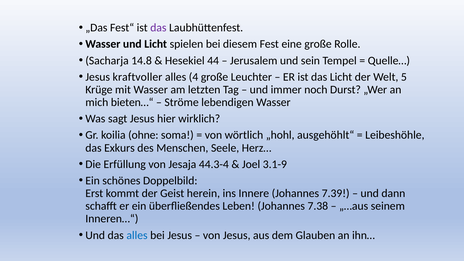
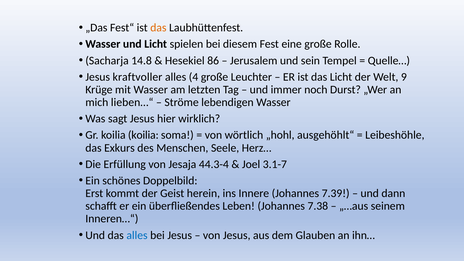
das at (158, 28) colour: purple -> orange
44: 44 -> 86
5: 5 -> 9
bieten…“: bieten…“ -> lieben…“
koilia ohne: ohne -> koilia
3.1-9: 3.1-9 -> 3.1-7
